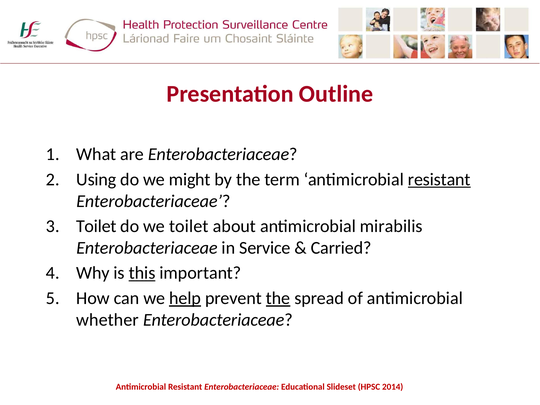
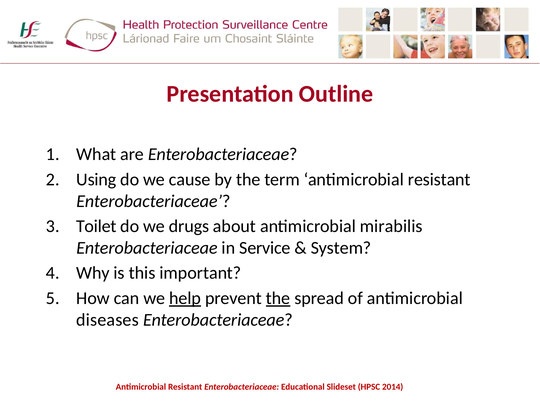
might: might -> cause
resistant at (439, 179) underline: present -> none
we toilet: toilet -> drugs
Carried: Carried -> System
this underline: present -> none
whether: whether -> diseases
